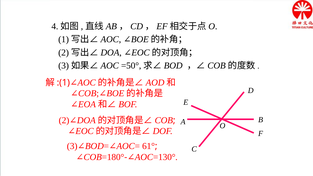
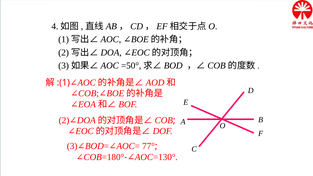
61°: 61° -> 77°
